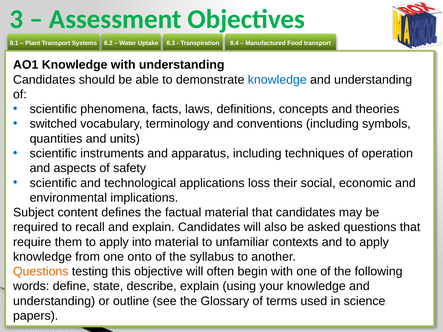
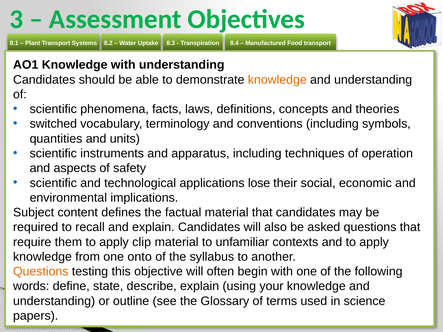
knowledge at (277, 80) colour: blue -> orange
loss: loss -> lose
into: into -> clip
